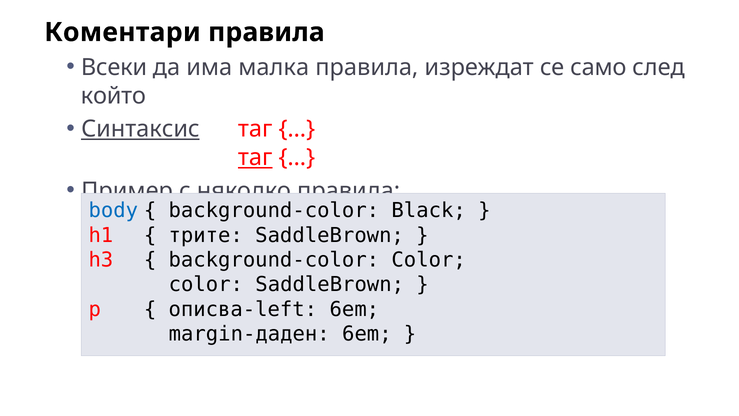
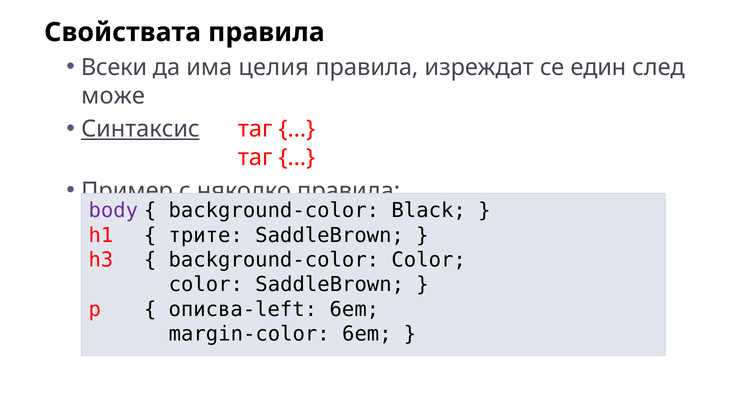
Коментари: Коментари -> Свойствата
малка: малка -> целия
само: само -> един
който: който -> може
таг at (255, 157) underline: present -> none
body colour: blue -> purple
margin-даден: margin-даден -> margin-color
